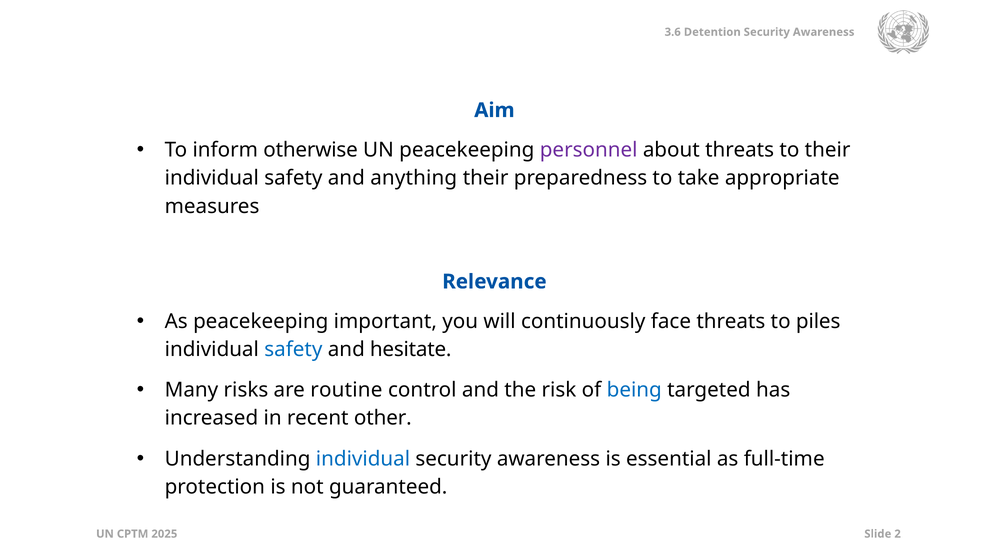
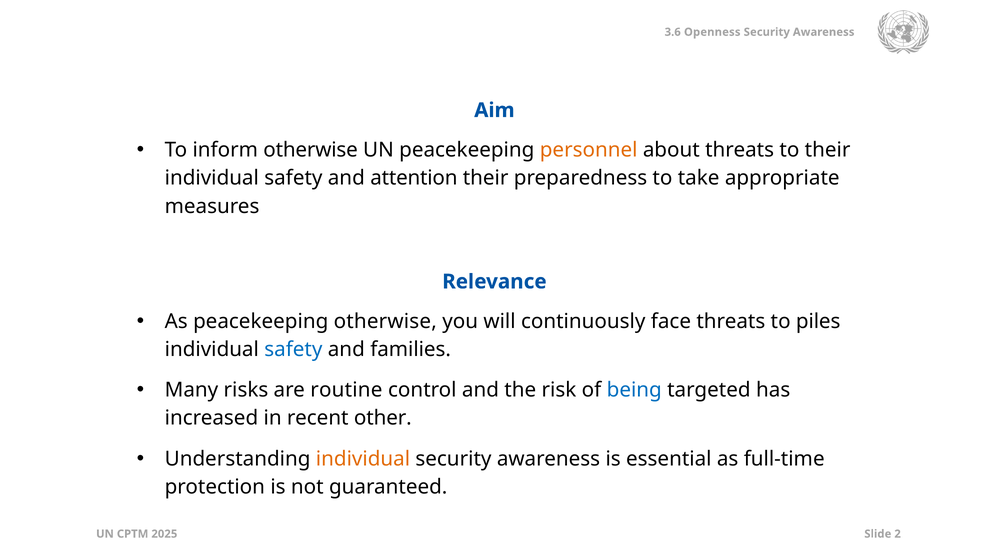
Detention: Detention -> Openness
personnel colour: purple -> orange
anything: anything -> attention
peacekeeping important: important -> otherwise
hesitate: hesitate -> families
individual at (363, 459) colour: blue -> orange
